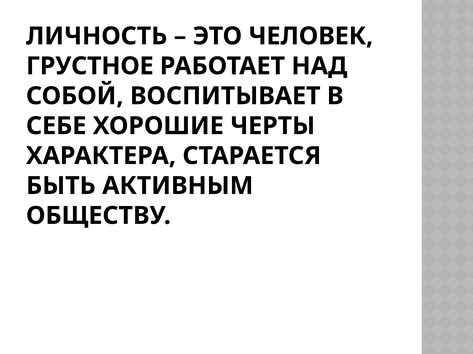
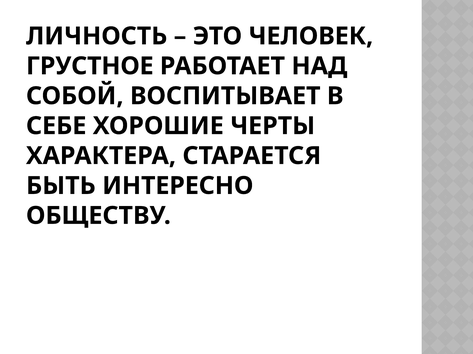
АКТИВНЫМ: АКТИВНЫМ -> ИНТЕРЕСНО
